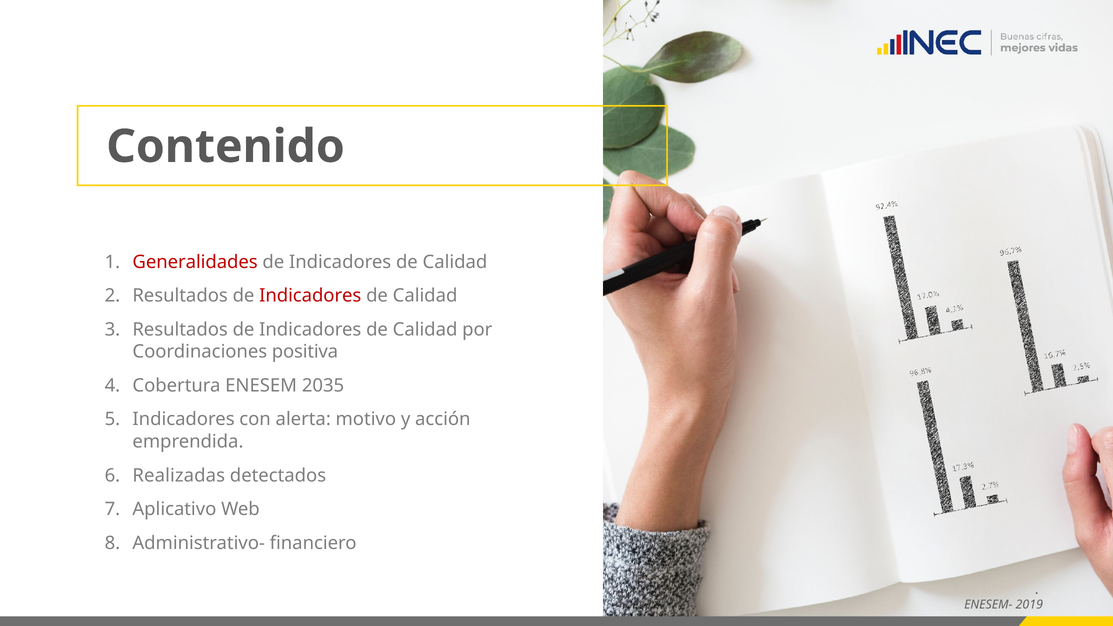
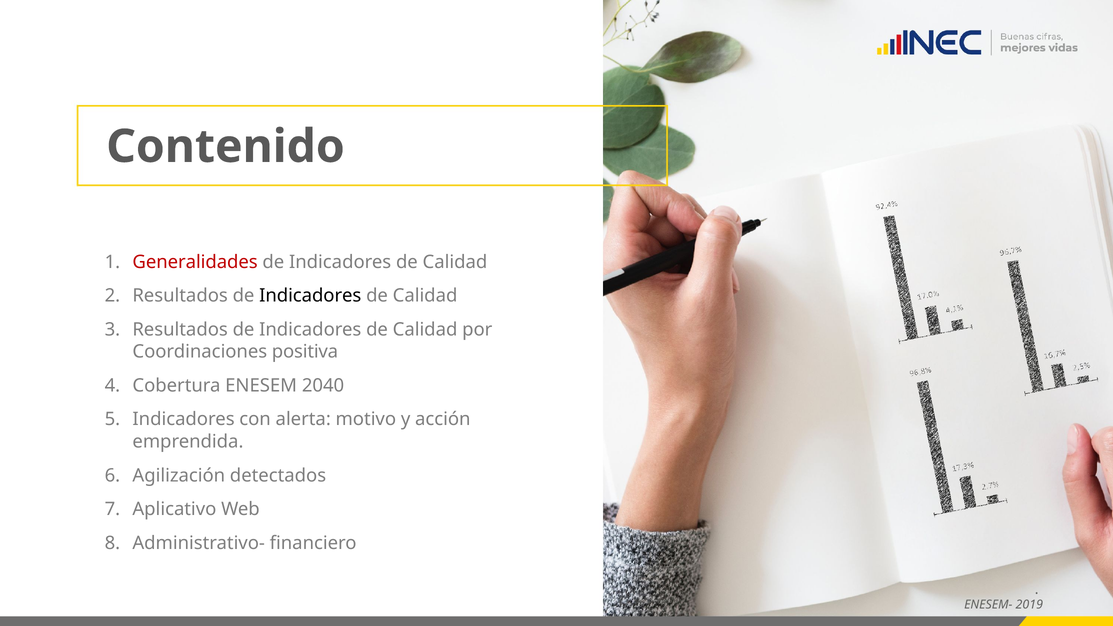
Indicadores at (310, 296) colour: red -> black
2035: 2035 -> 2040
Realizadas: Realizadas -> Agilización
